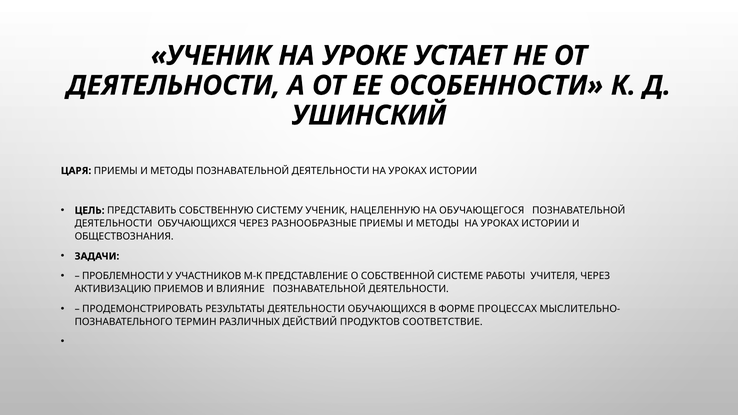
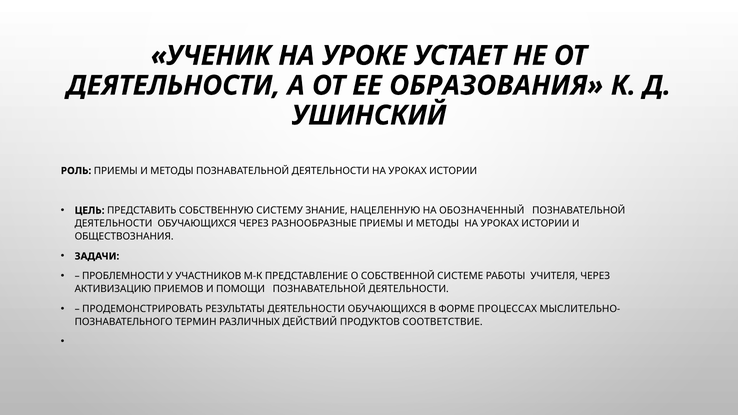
ОСОБЕННОСТИ: ОСОБЕННОСТИ -> ОБРАЗОВАНИЯ
ЦАРЯ: ЦАРЯ -> РОЛЬ
СИСТЕМУ УЧЕНИК: УЧЕНИК -> ЗНАНИЕ
ОБУЧАЮЩЕГОСЯ: ОБУЧАЮЩЕГОСЯ -> ОБОЗНАЧЕННЫЙ
ВЛИЯНИЕ: ВЛИЯНИЕ -> ПОМОЩИ
